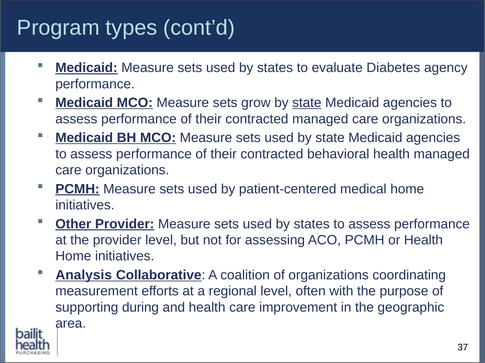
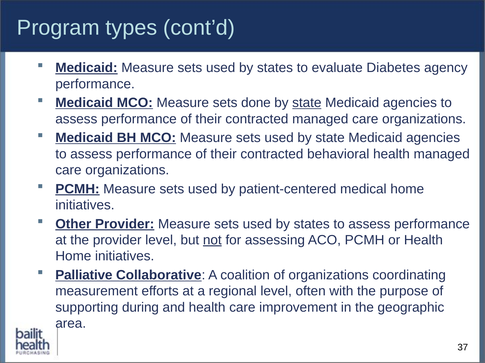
grow: grow -> done
not underline: none -> present
Analysis: Analysis -> Palliative
